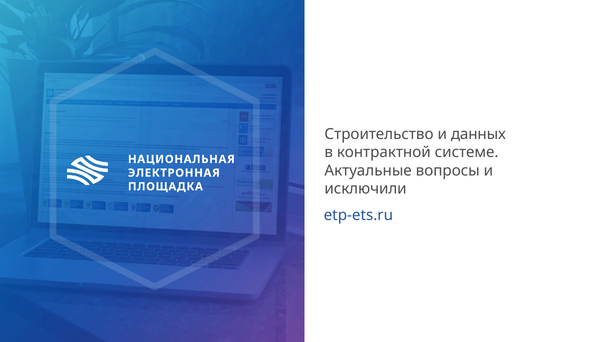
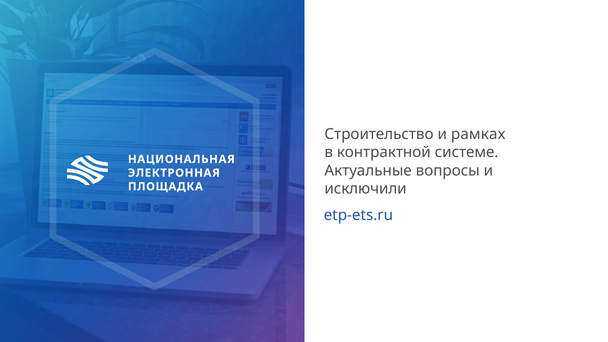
данных: данных -> рамках
